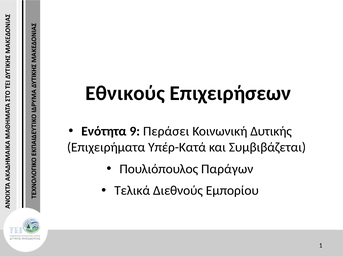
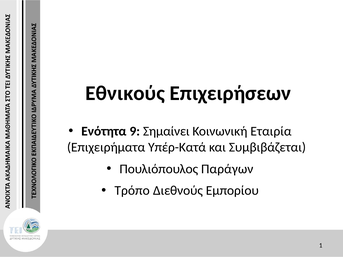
Περάσει: Περάσει -> Σημαίνει
Δυτικής: Δυτικής -> Εταιρία
Τελικά: Τελικά -> Τρόπο
